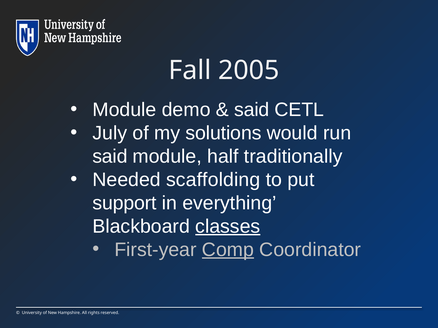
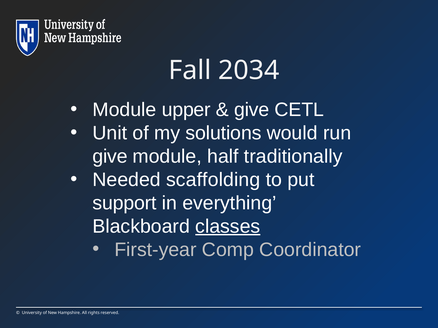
2005: 2005 -> 2034
demo: demo -> upper
said at (252, 110): said -> give
July: July -> Unit
said at (110, 157): said -> give
Comp underline: present -> none
